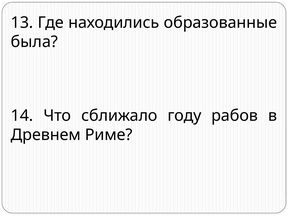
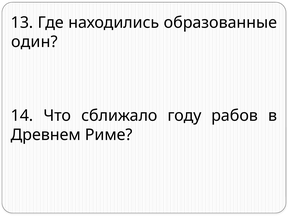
была: была -> один
